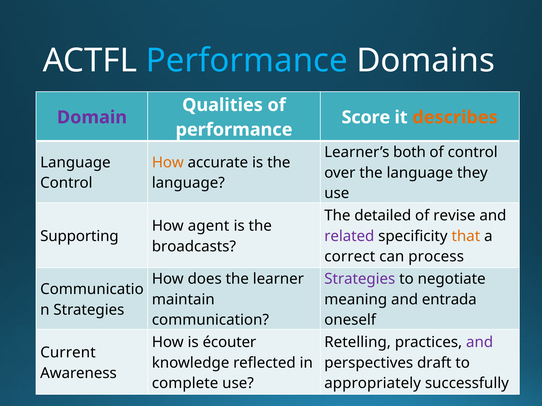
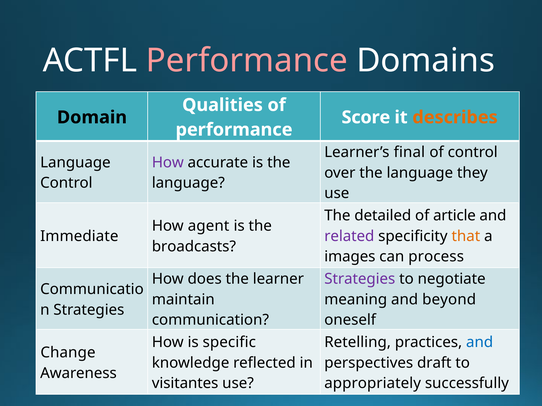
Performance at (247, 61) colour: light blue -> pink
Domain colour: purple -> black
both: both -> final
How at (168, 163) colour: orange -> purple
revise: revise -> article
Supporting: Supporting -> Immediate
correct: correct -> images
entrada: entrada -> beyond
écouter: écouter -> specific
and at (480, 343) colour: purple -> blue
Current: Current -> Change
complete: complete -> visitantes
